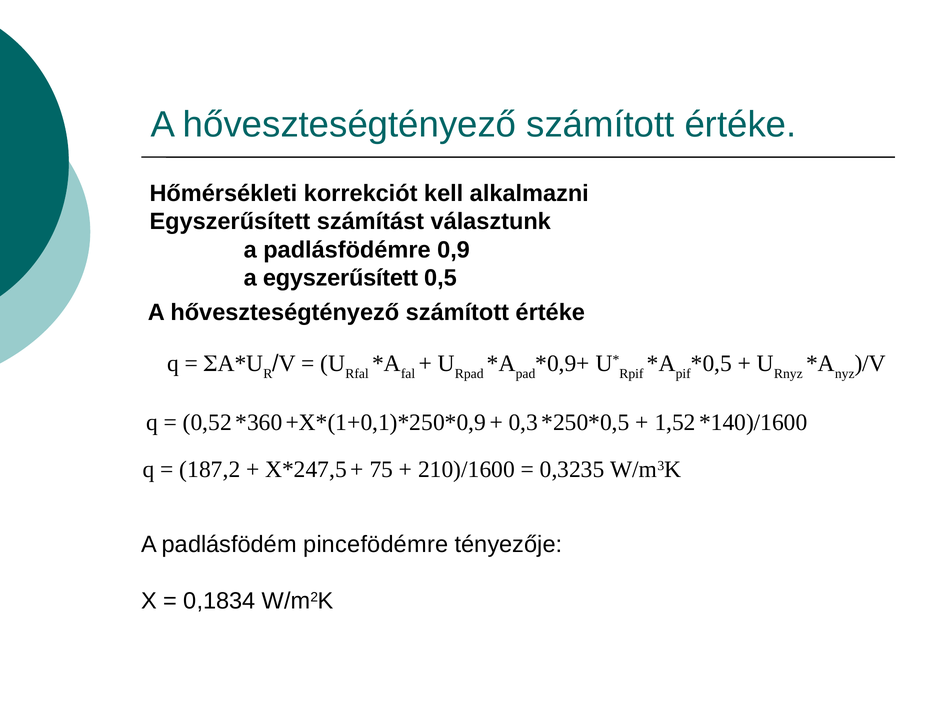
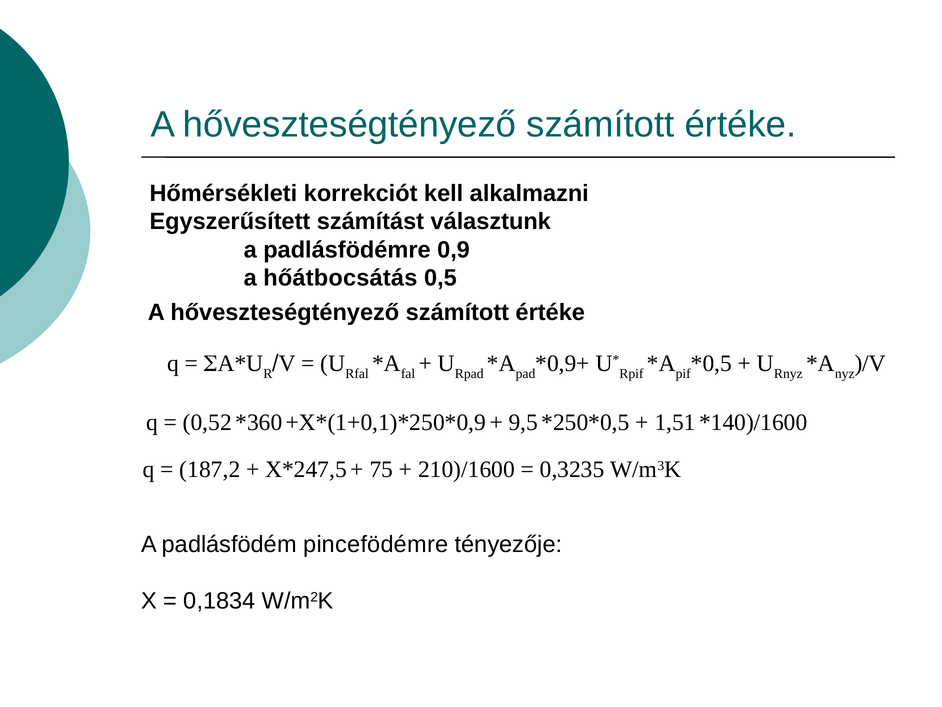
a egyszerűsített: egyszerűsített -> hőátbocsátás
0,3: 0,3 -> 9,5
1,52: 1,52 -> 1,51
